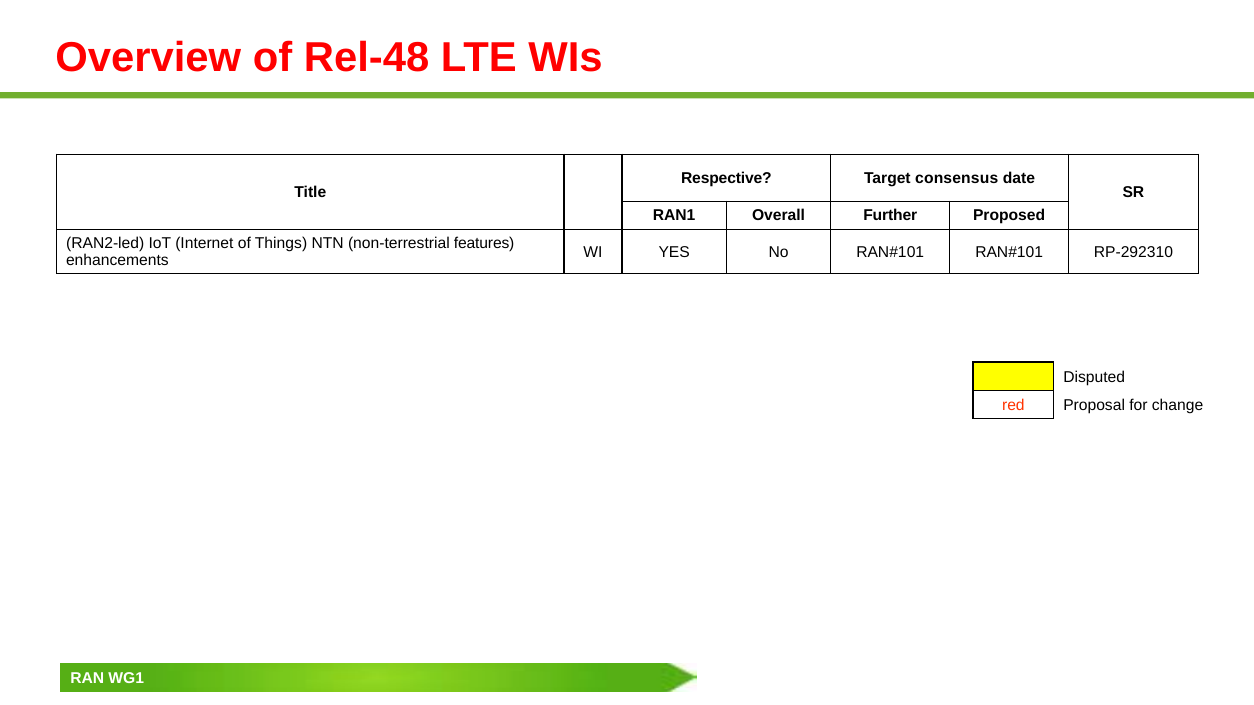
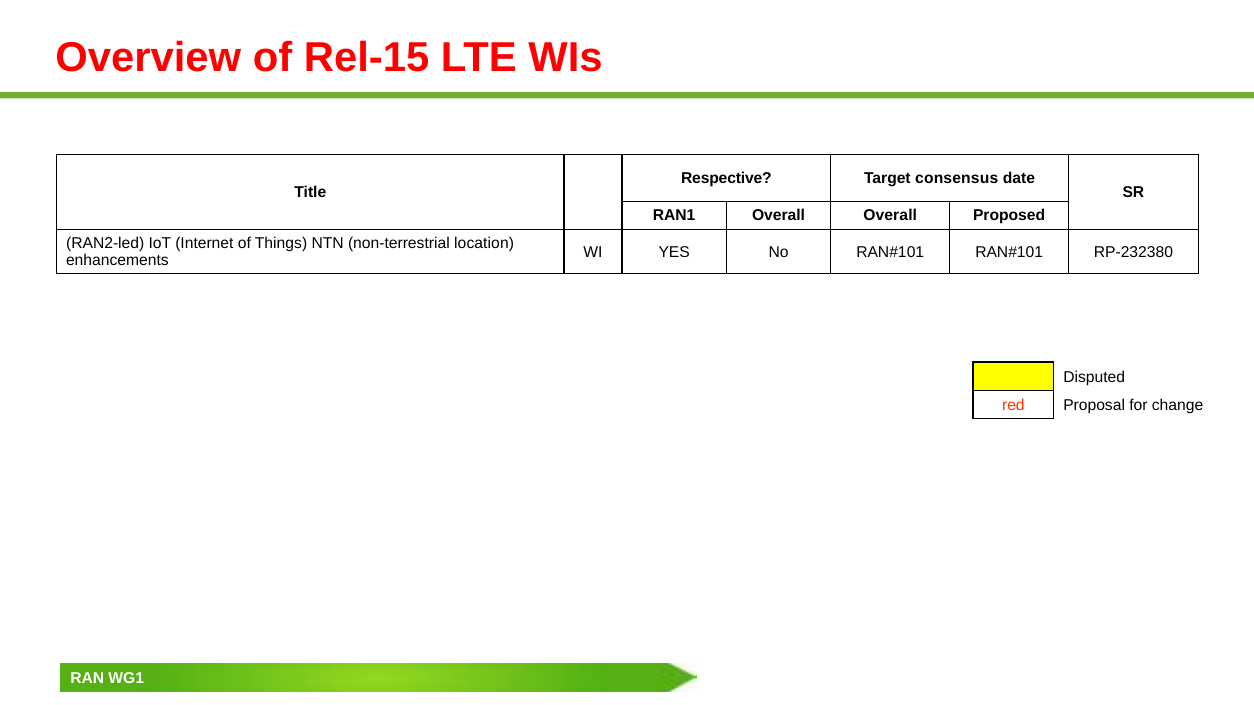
Rel-48: Rel-48 -> Rel-15
Overall Further: Further -> Overall
features: features -> location
RP-292310: RP-292310 -> RP-232380
